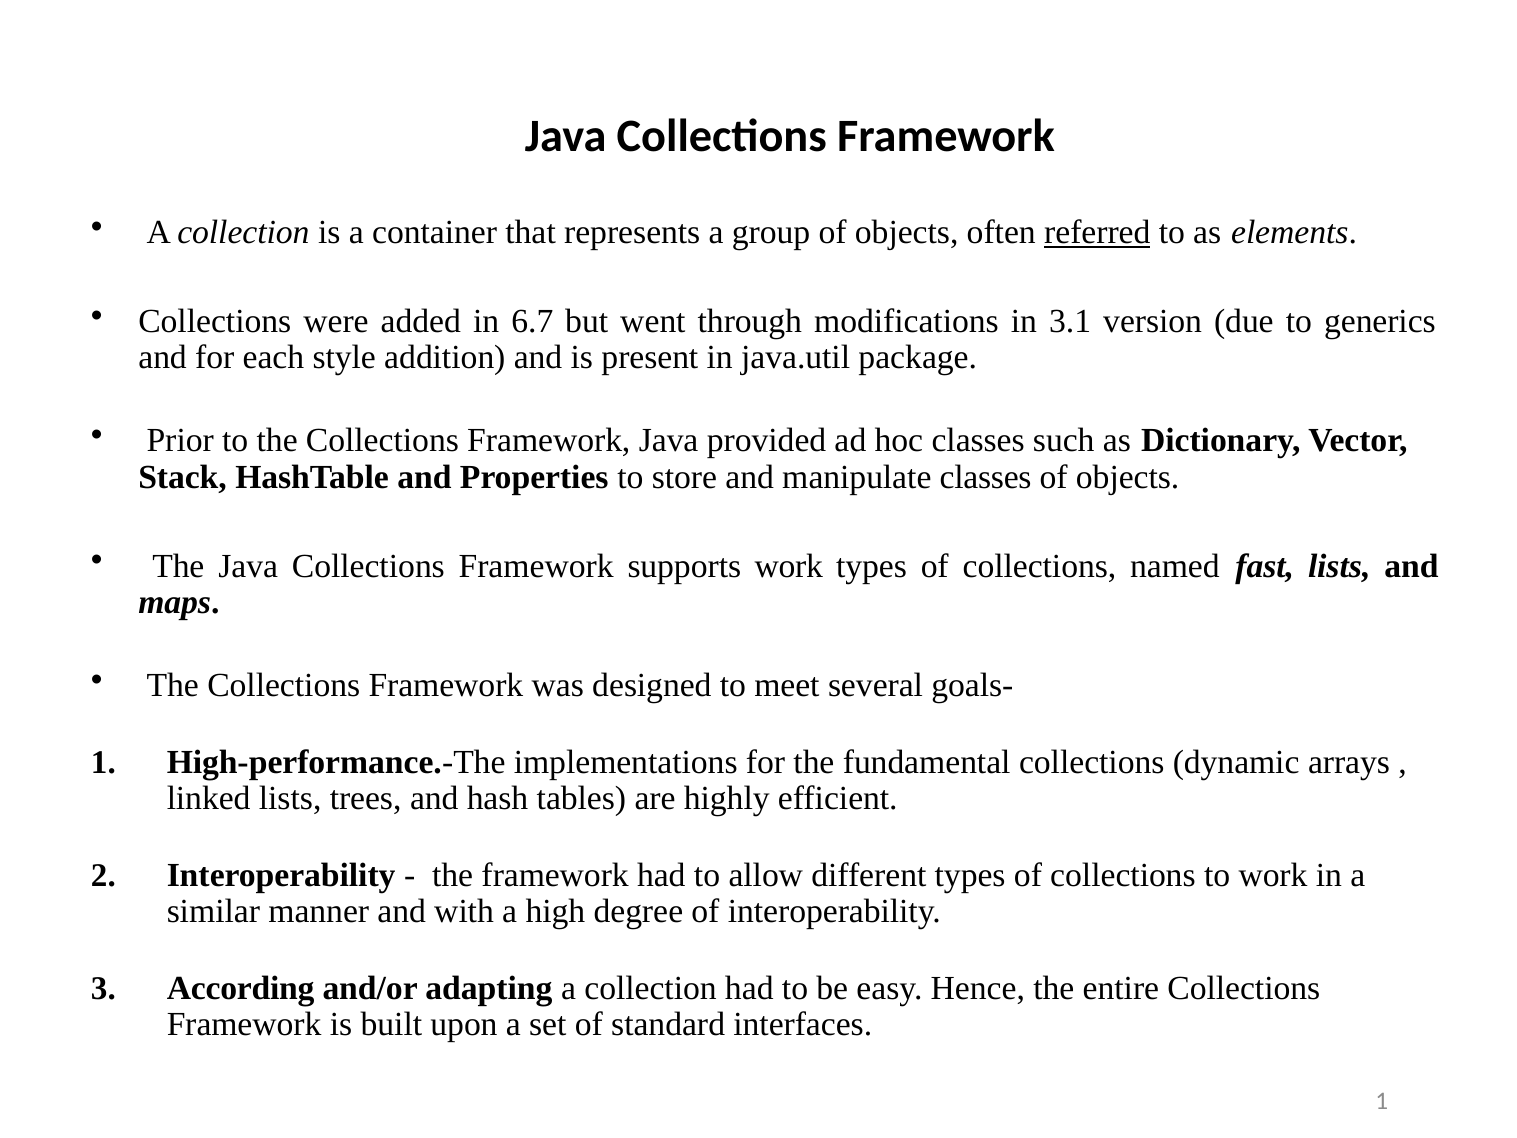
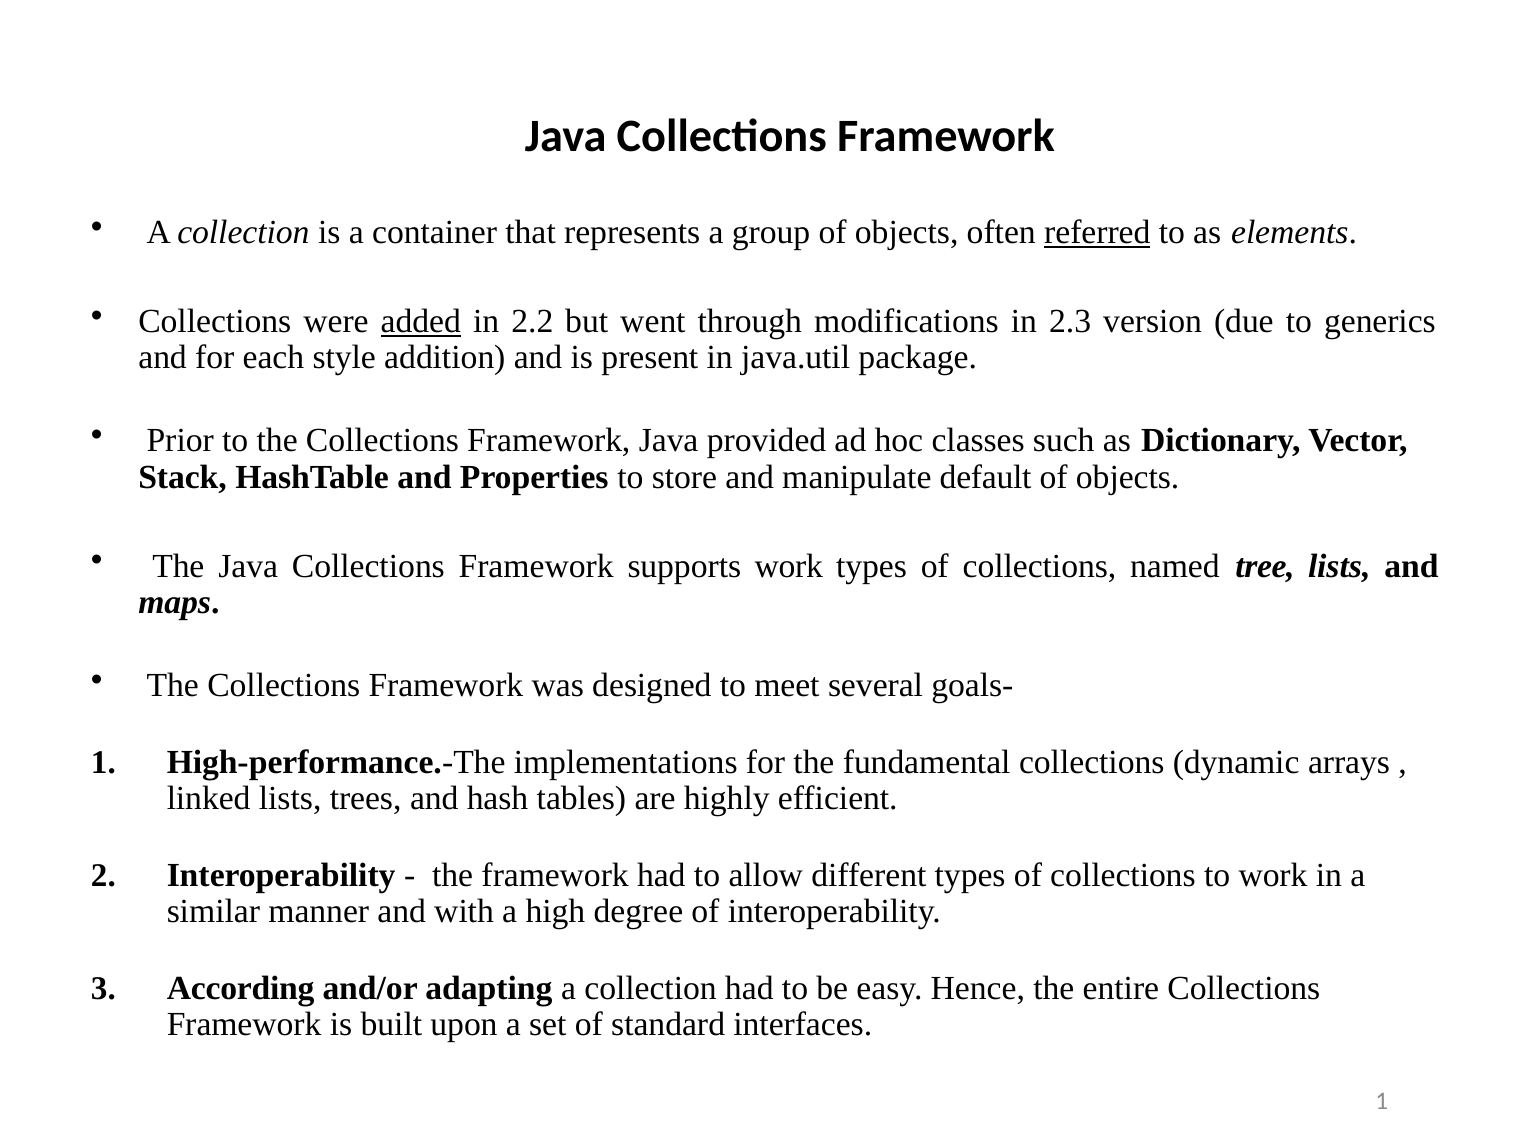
added underline: none -> present
6.7: 6.7 -> 2.2
3.1: 3.1 -> 2.3
manipulate classes: classes -> default
fast: fast -> tree
